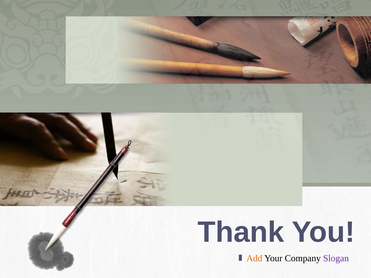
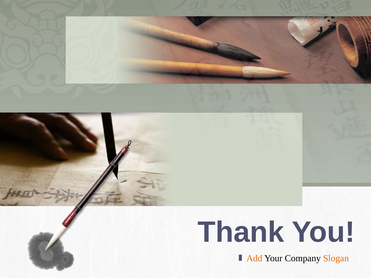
Slogan colour: purple -> orange
